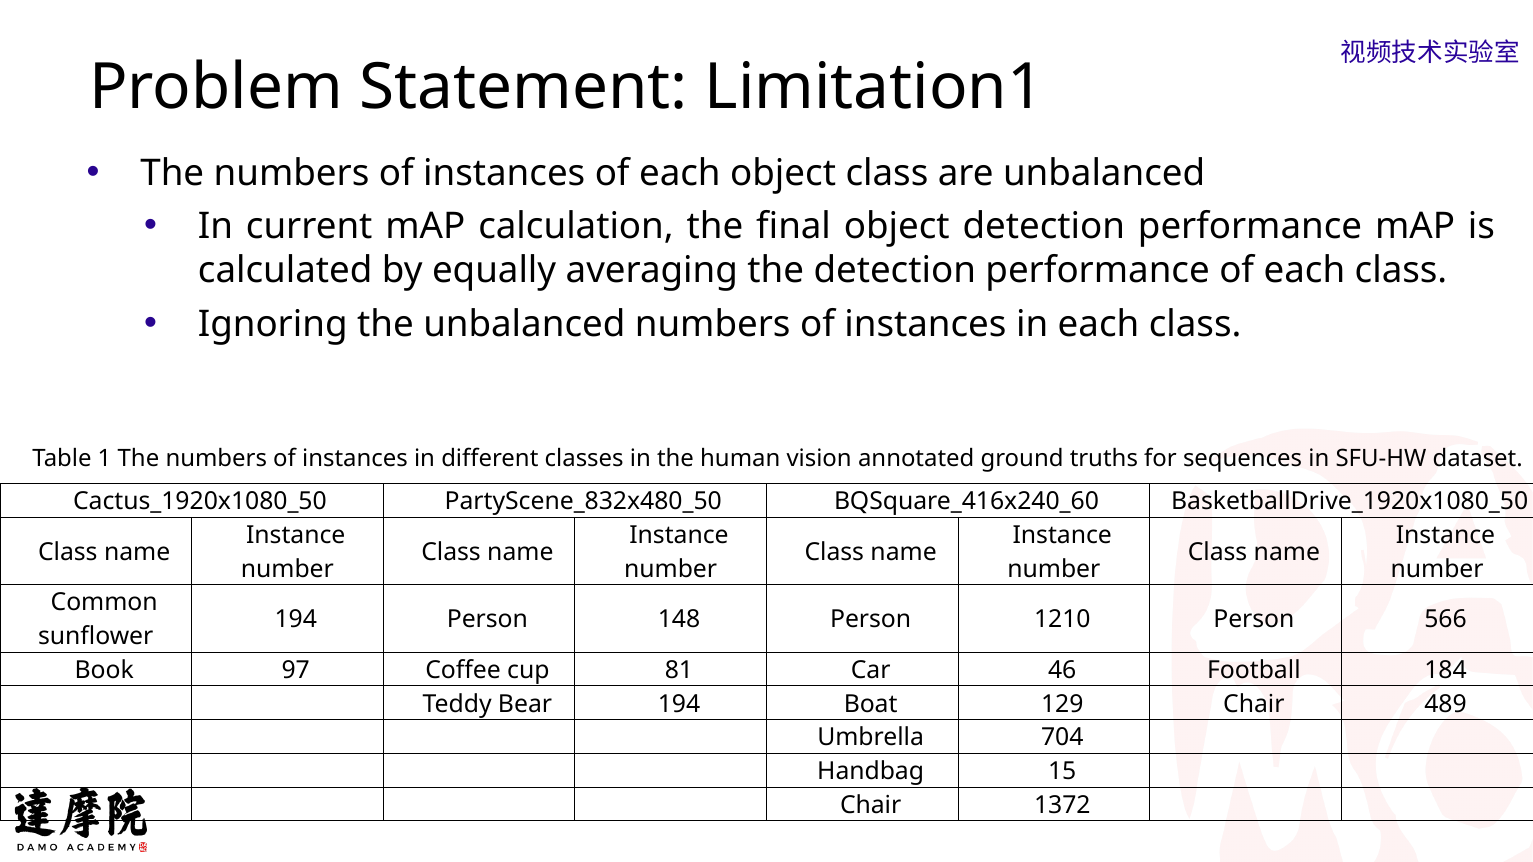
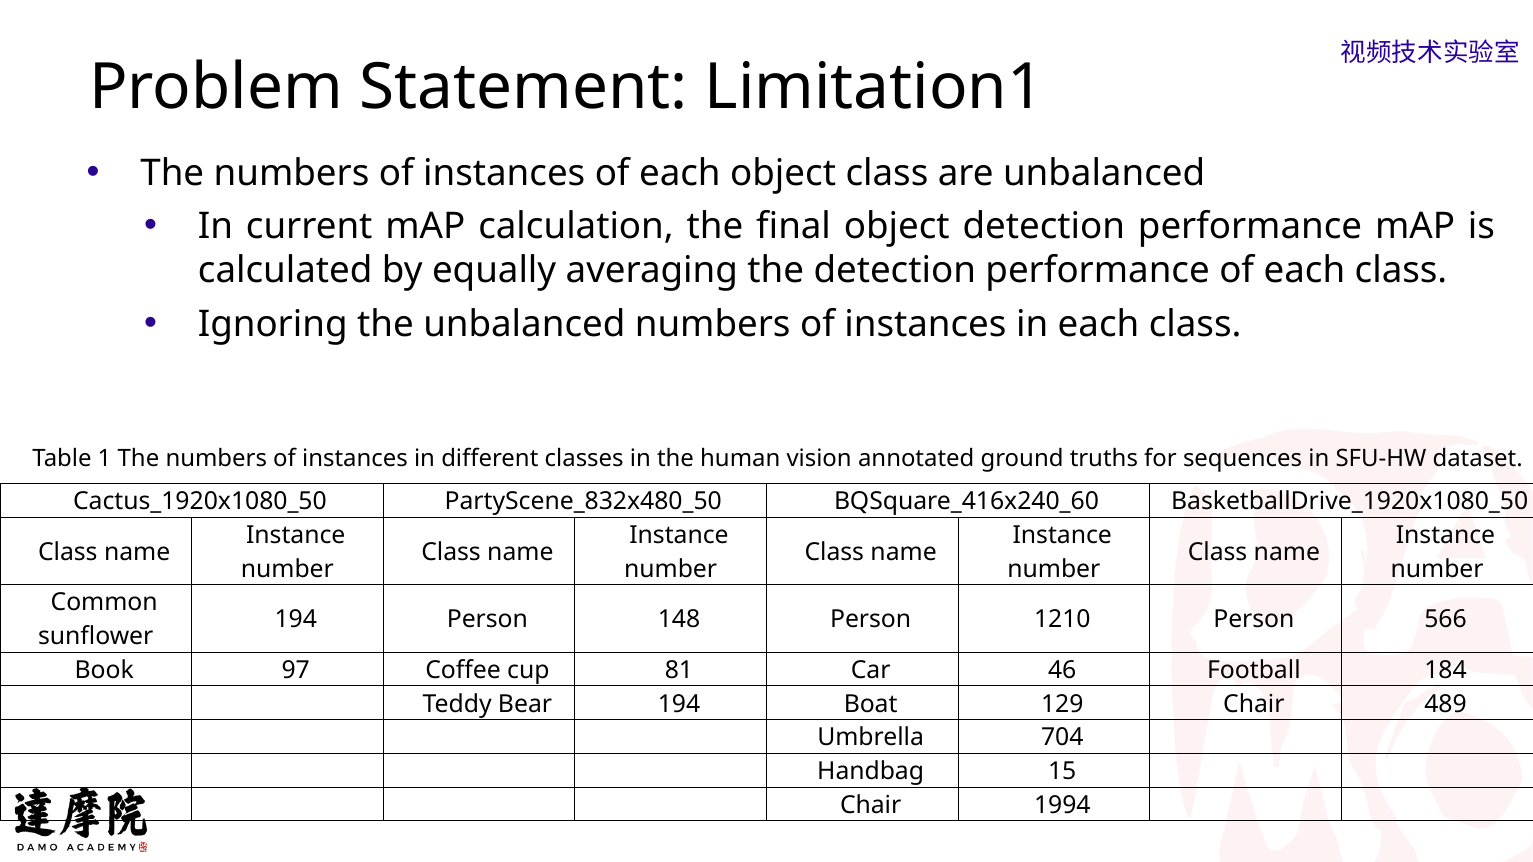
1372: 1372 -> 1994
